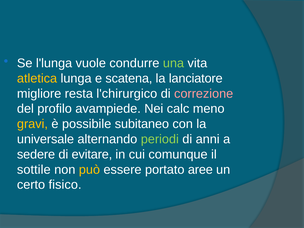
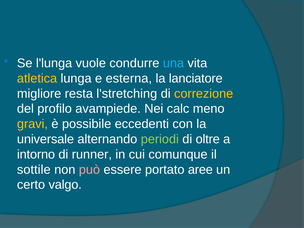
una colour: light green -> light blue
scatena: scatena -> esterna
l'chirurgico: l'chirurgico -> l'stretching
correzione colour: pink -> yellow
subitaneo: subitaneo -> eccedenti
anni: anni -> oltre
sedere: sedere -> intorno
evitare: evitare -> runner
può colour: yellow -> pink
fisico: fisico -> valgo
